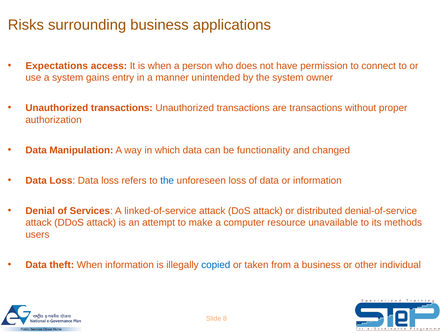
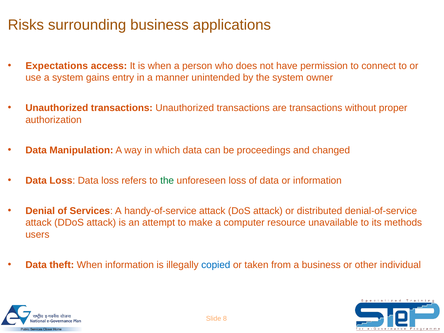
functionality: functionality -> proceedings
the at (167, 180) colour: blue -> green
linked-of-service: linked-of-service -> handy-of-service
